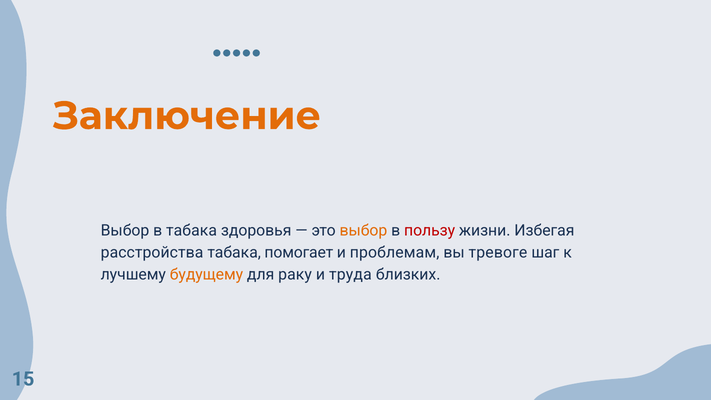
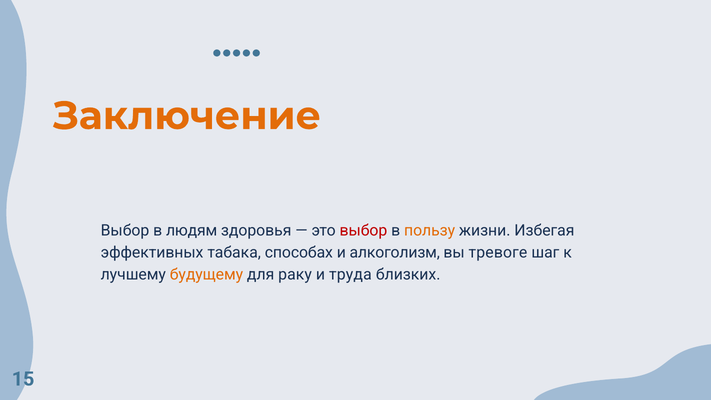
в табака: табака -> людям
выбор at (363, 231) colour: orange -> red
пользу colour: red -> orange
расстройства: расстройства -> эффективных
помогает: помогает -> способах
проблемам: проблемам -> алкоголизм
